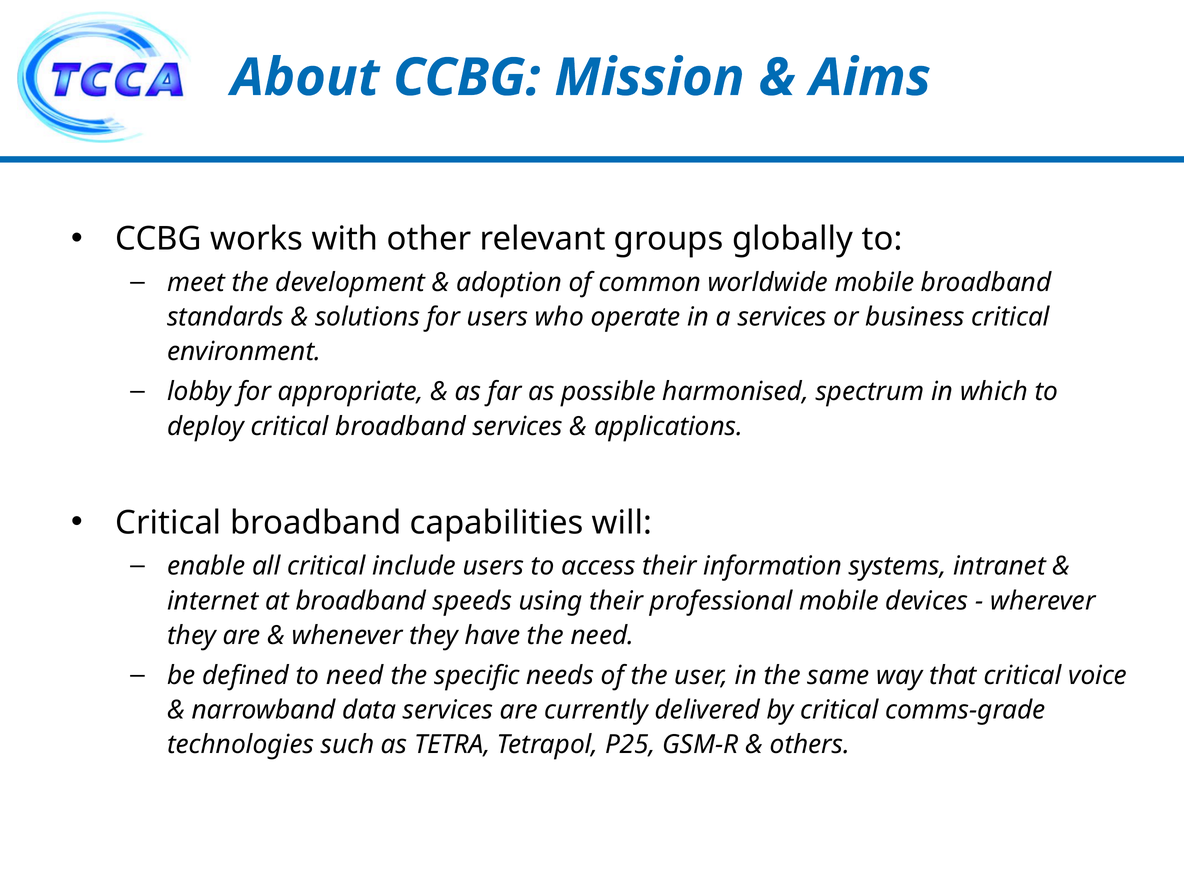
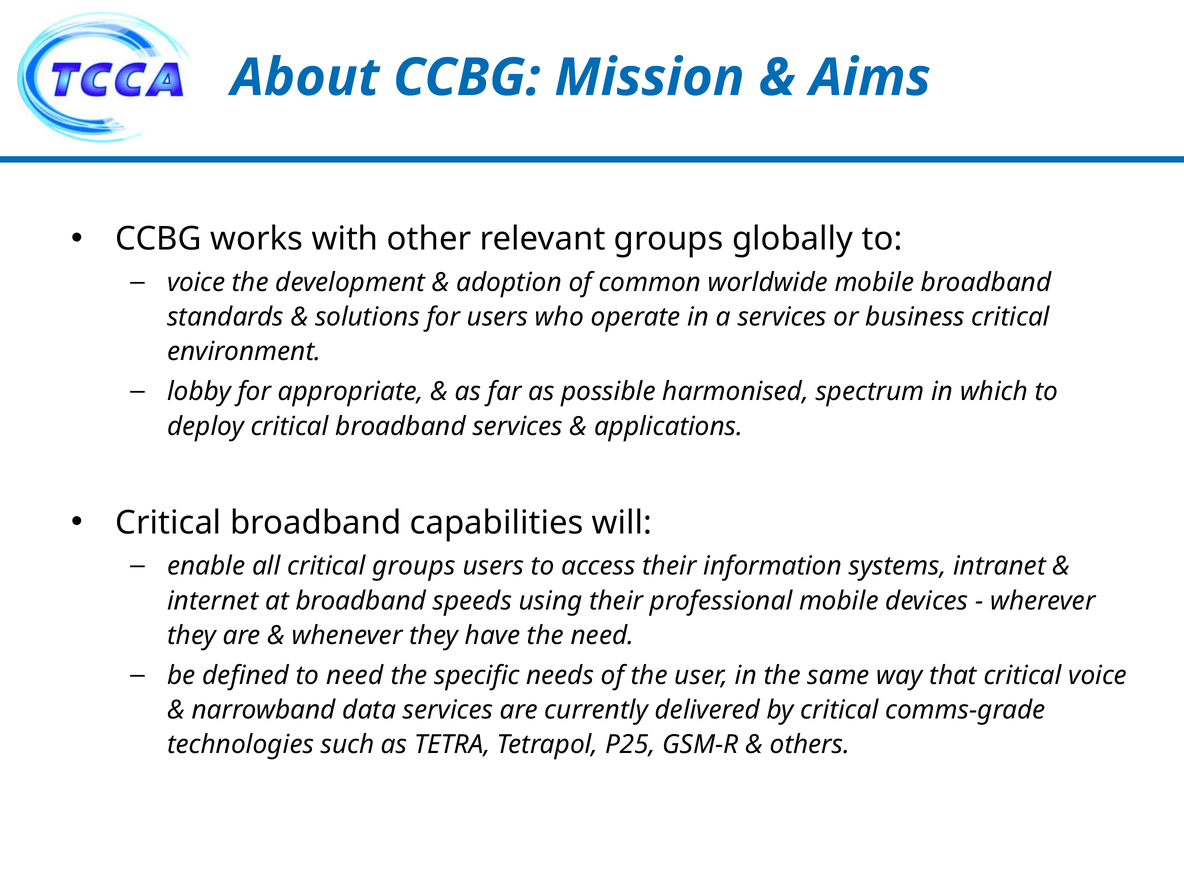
meet at (196, 283): meet -> voice
critical include: include -> groups
